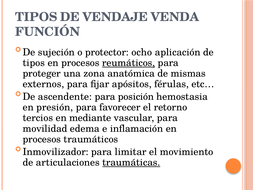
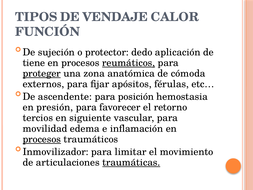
VENDA: VENDA -> CALOR
ocho: ocho -> dedo
tipos at (34, 63): tipos -> tiene
proteger underline: none -> present
mismas: mismas -> cómoda
mediante: mediante -> siguiente
procesos at (42, 139) underline: none -> present
